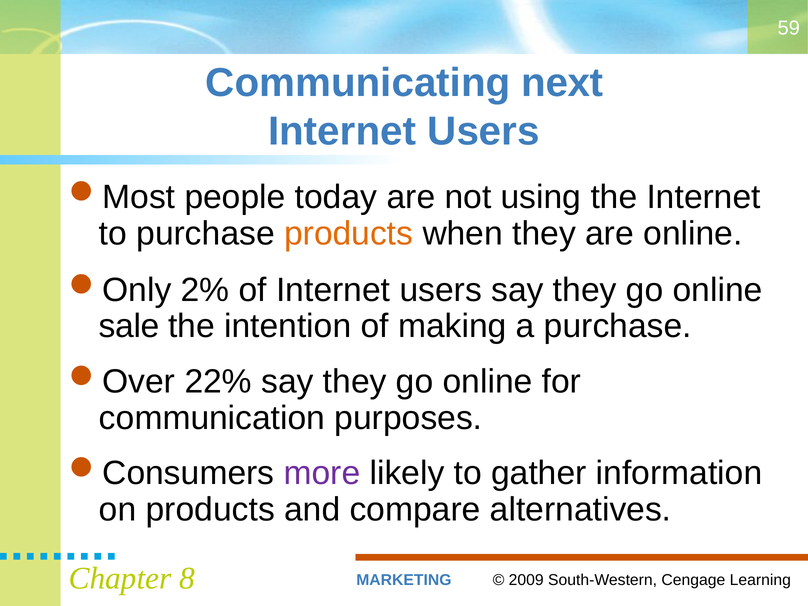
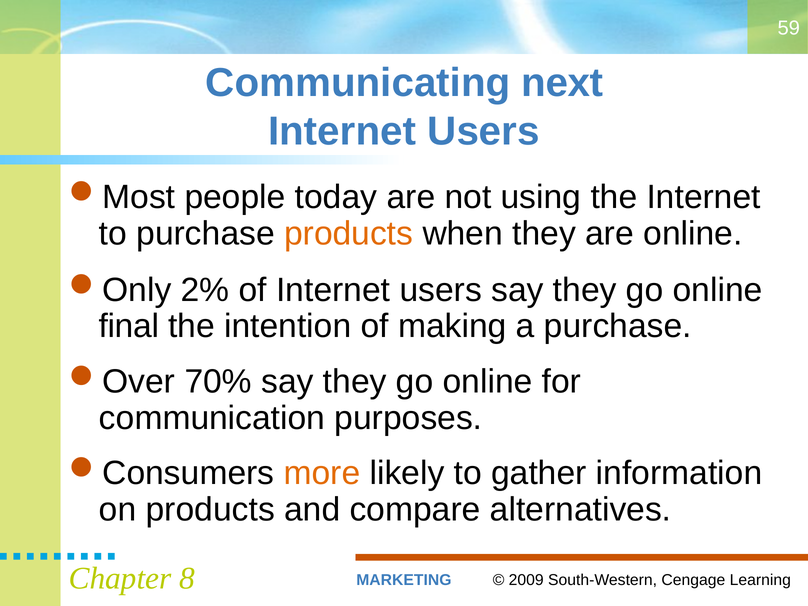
sale: sale -> final
22%: 22% -> 70%
more colour: purple -> orange
